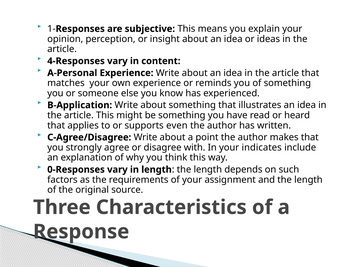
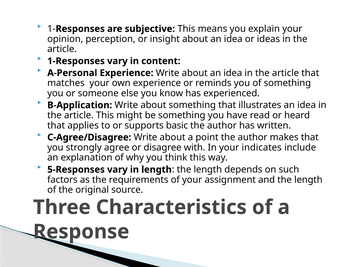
4-Responses: 4-Responses -> 1-Responses
even: even -> basic
0-Responses: 0-Responses -> 5-Responses
